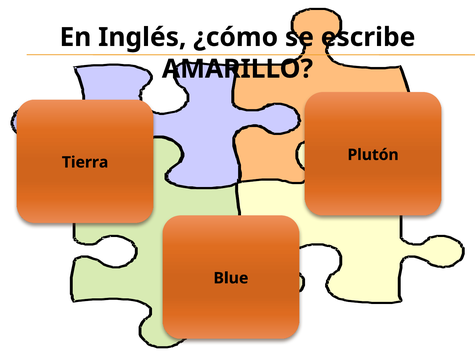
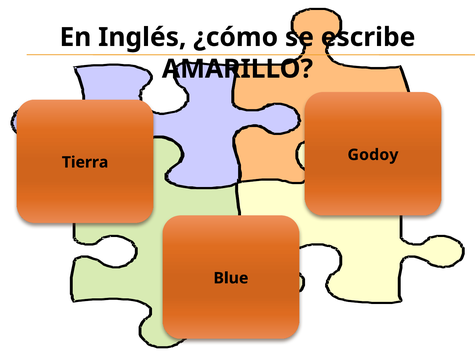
Plutón: Plutón -> Godoy
